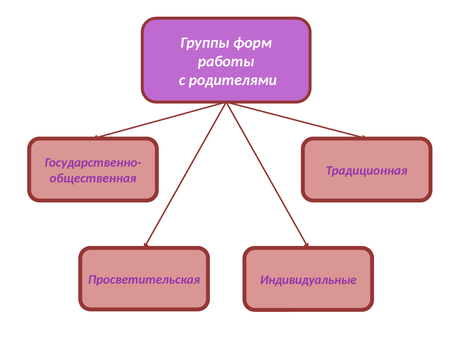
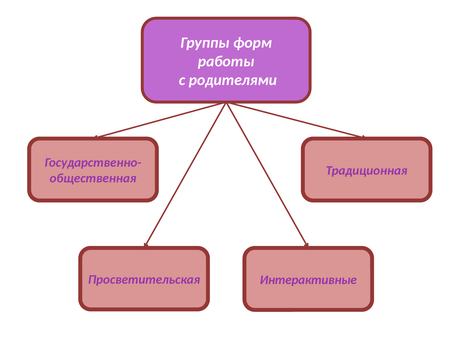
Индивидуальные: Индивидуальные -> Интерактивные
